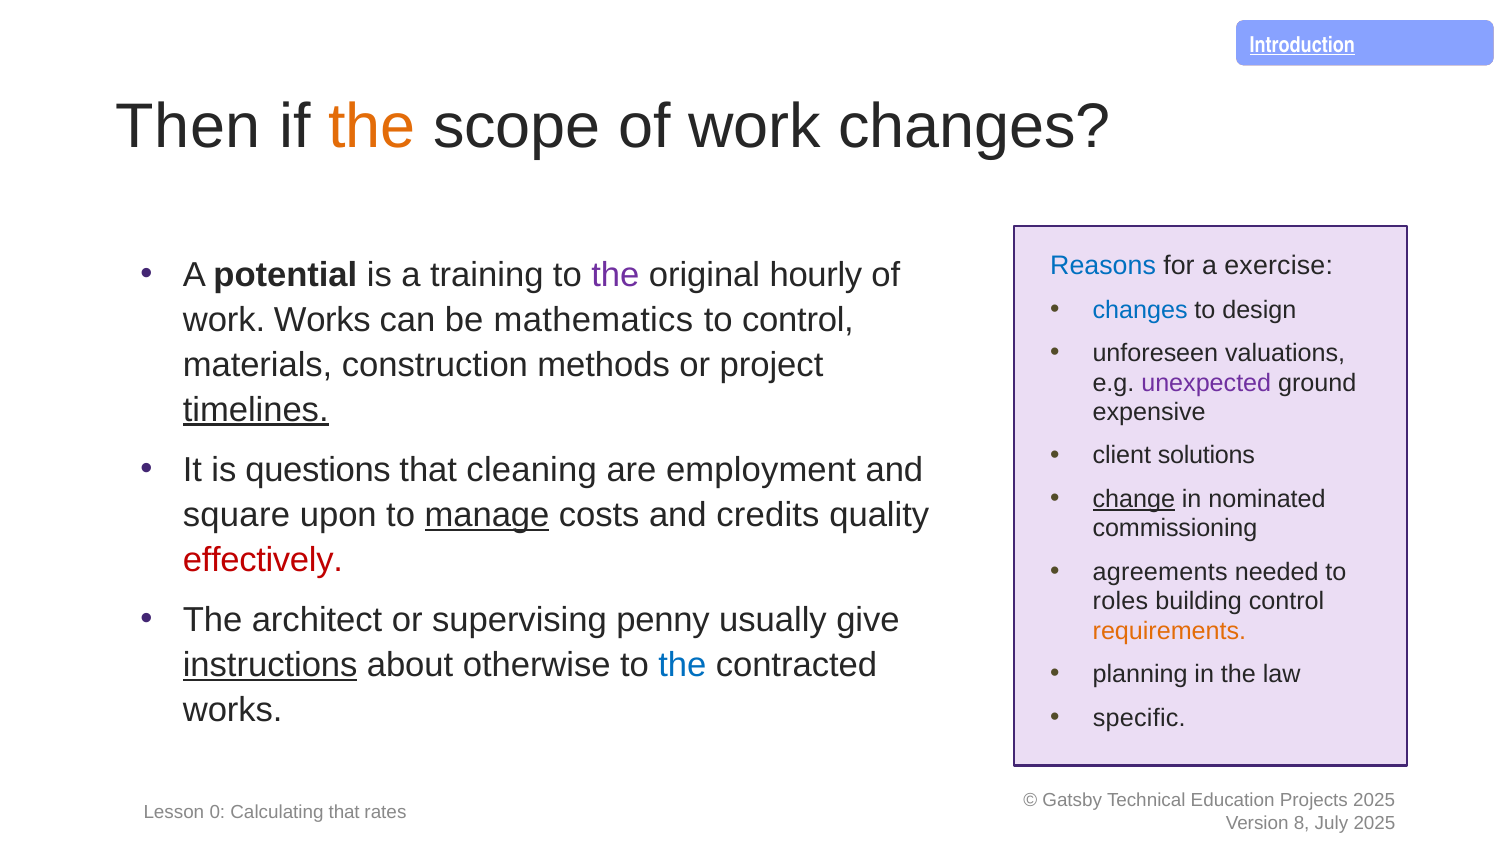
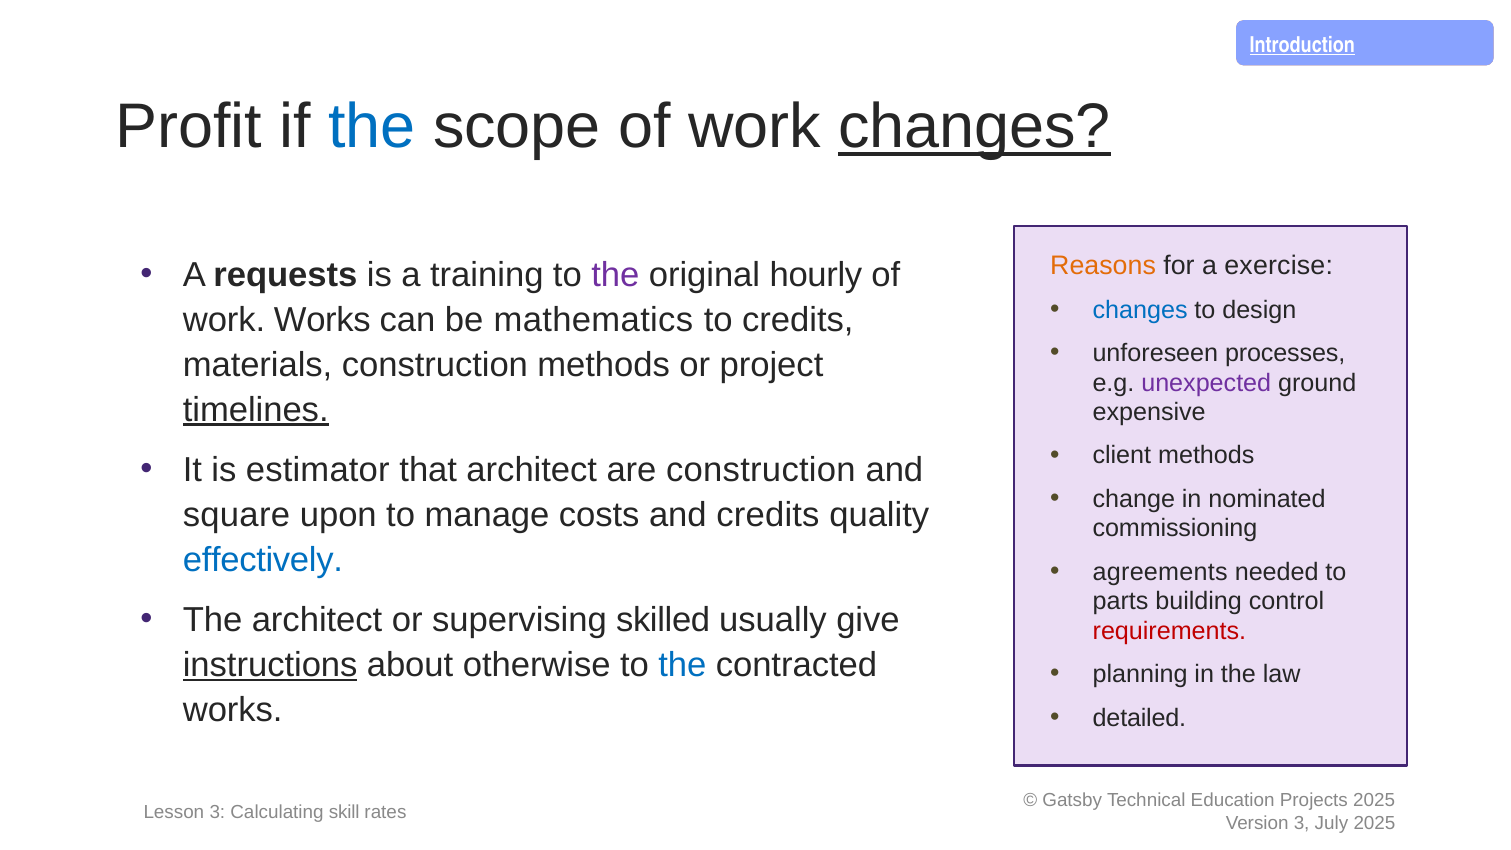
Then: Then -> Profit
the at (372, 127) colour: orange -> blue
changes at (975, 127) underline: none -> present
Reasons colour: blue -> orange
potential: potential -> requests
to control: control -> credits
valuations: valuations -> processes
client solutions: solutions -> methods
questions: questions -> estimator
that cleaning: cleaning -> architect
are employment: employment -> construction
change underline: present -> none
manage underline: present -> none
effectively colour: red -> blue
roles: roles -> parts
penny: penny -> skilled
requirements colour: orange -> red
specific: specific -> detailed
Lesson 0: 0 -> 3
Calculating that: that -> skill
8 at (1302, 823): 8 -> 3
